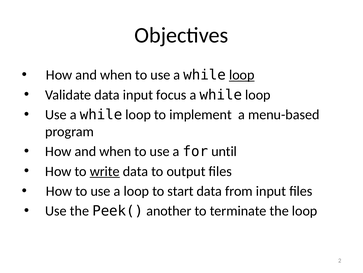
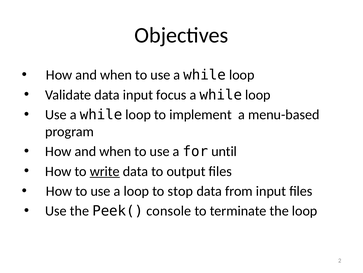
loop at (242, 75) underline: present -> none
start: start -> stop
another: another -> console
